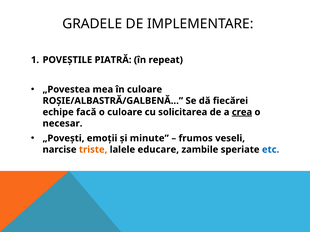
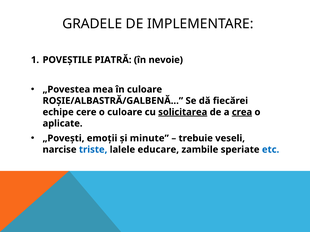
repeat: repeat -> nevoie
facă: facă -> cere
solicitarea underline: none -> present
necesar: necesar -> aplicate
frumos: frumos -> trebuie
triste colour: orange -> blue
